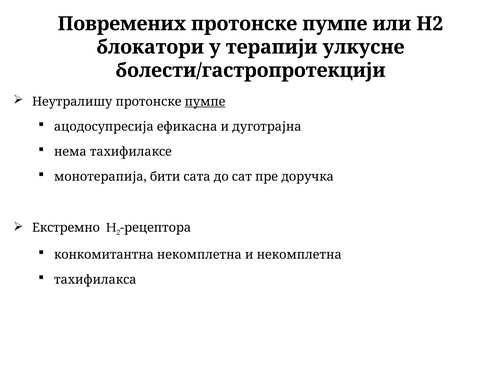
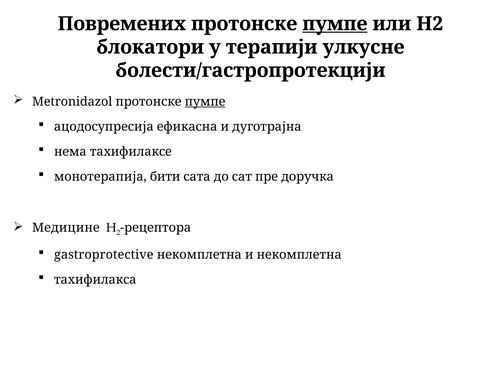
пумпе at (335, 24) underline: none -> present
Неутралишу: Неутралишу -> Metronidazol
Екстремно: Екстремно -> Медицине
конкомитантна: конкомитантна -> gastroprotective
